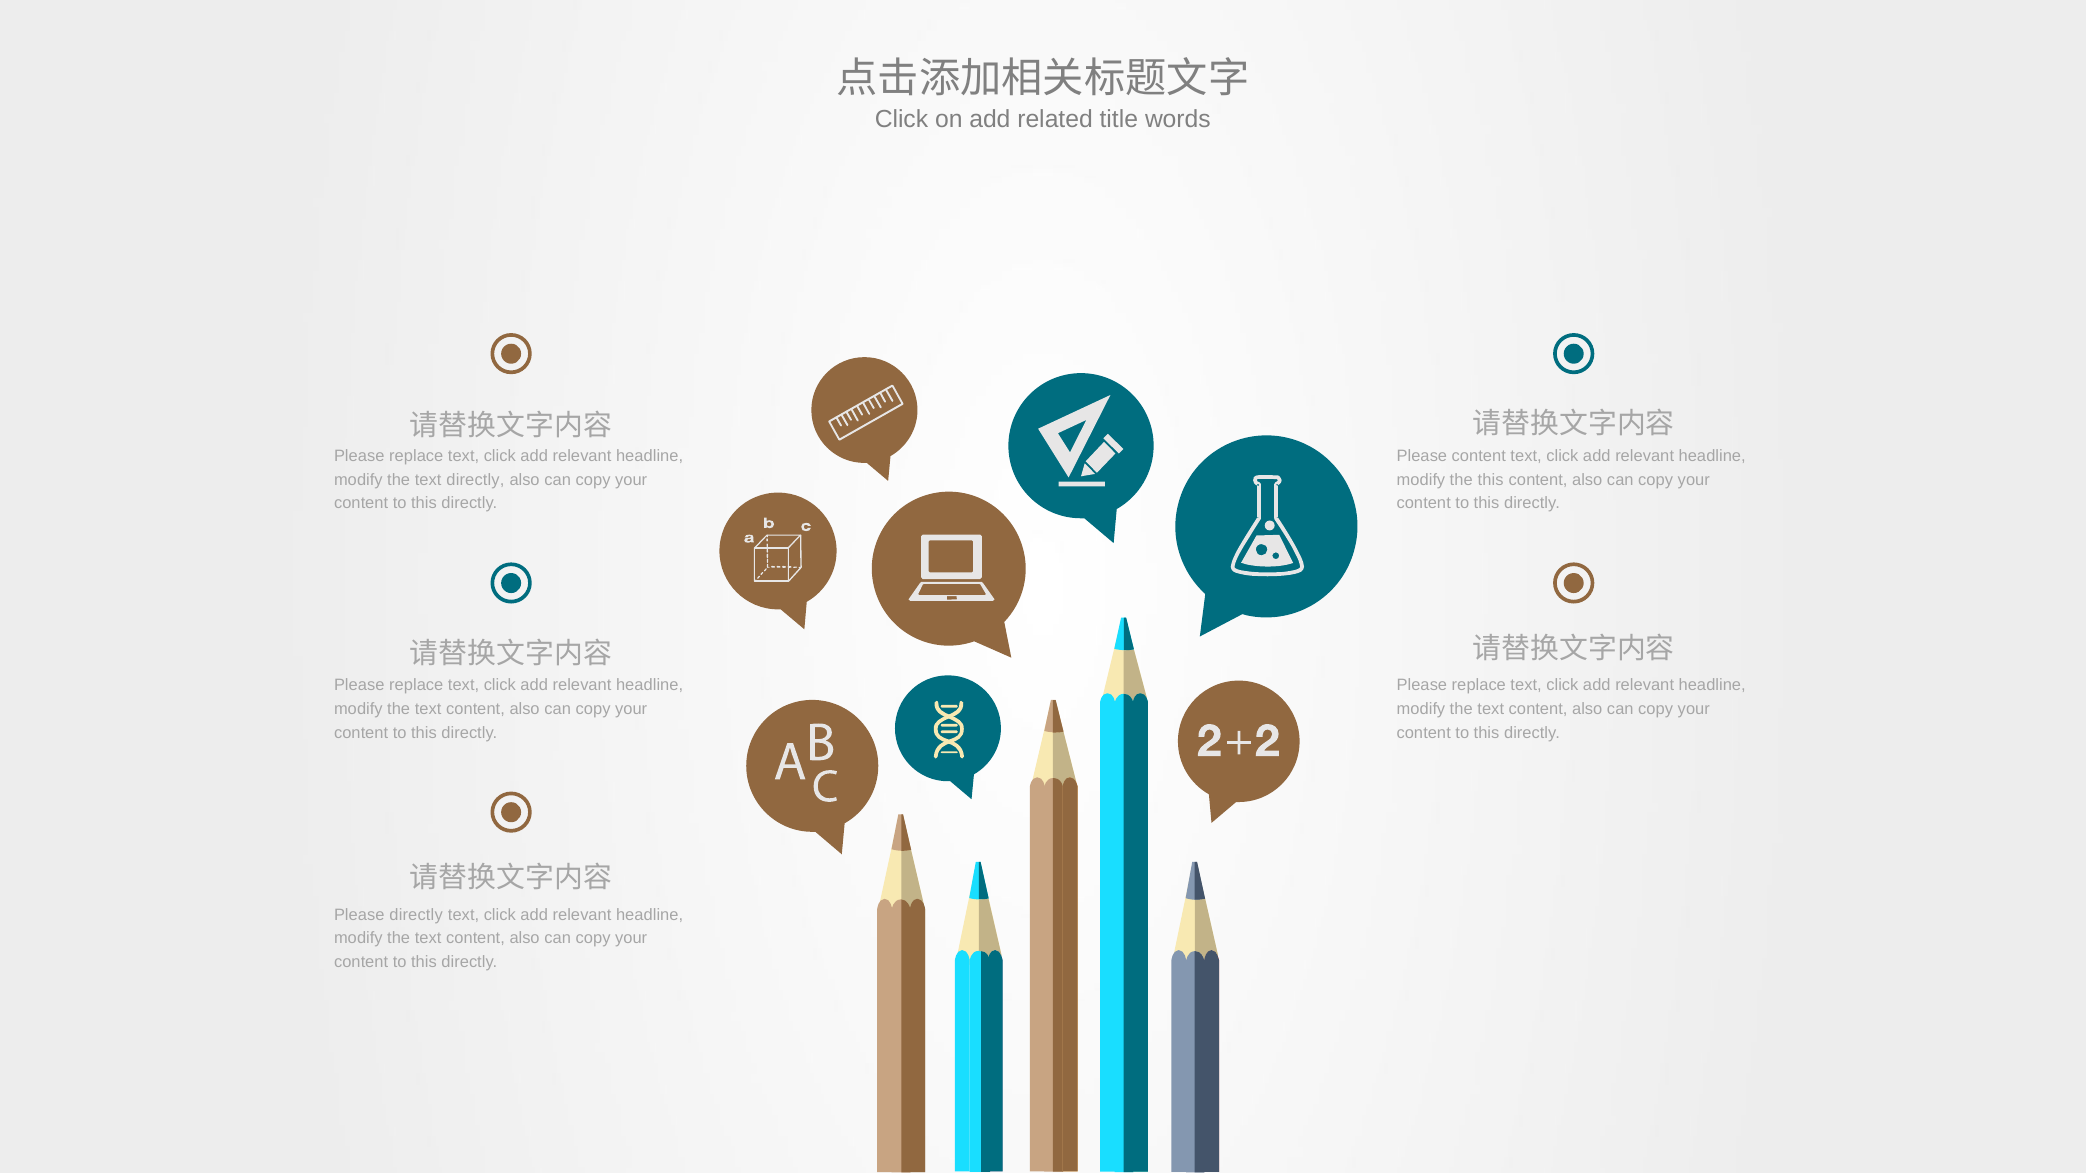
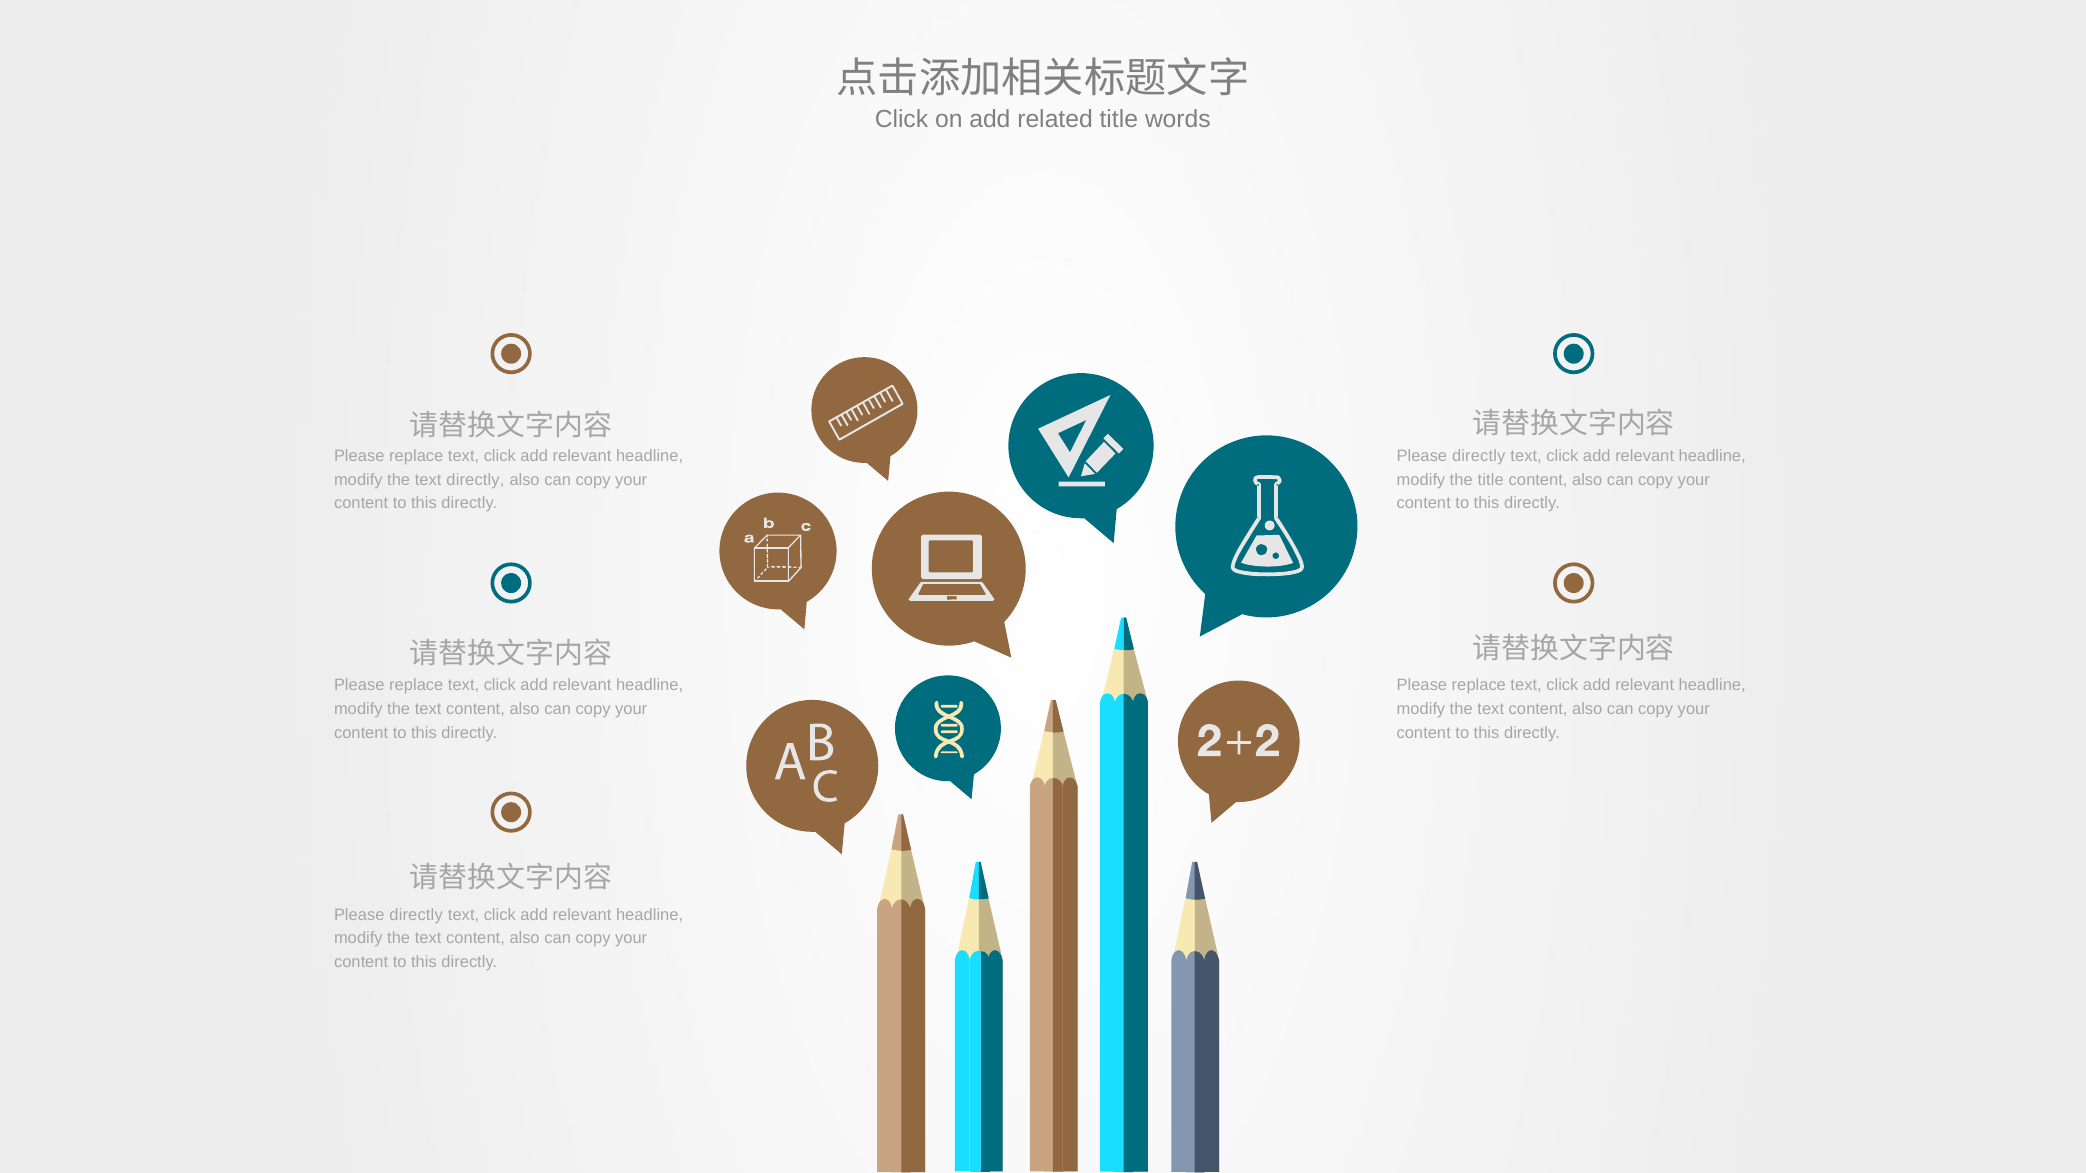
content at (1479, 456): content -> directly
the this: this -> title
